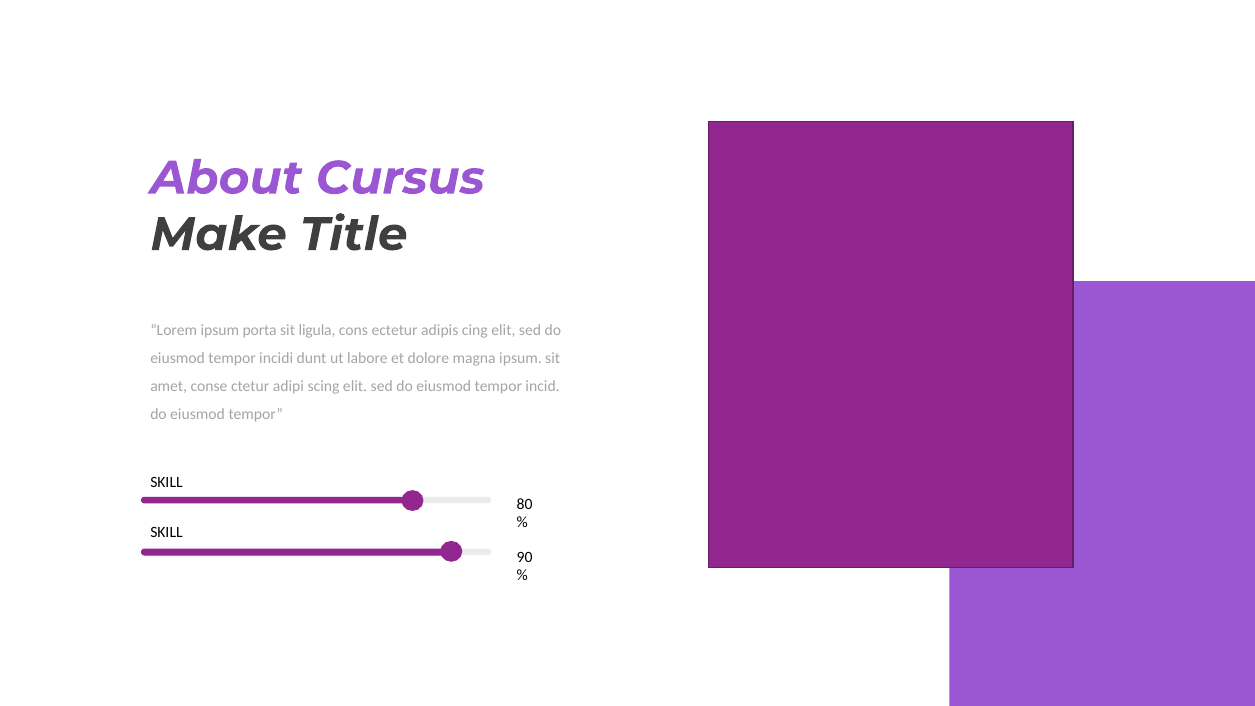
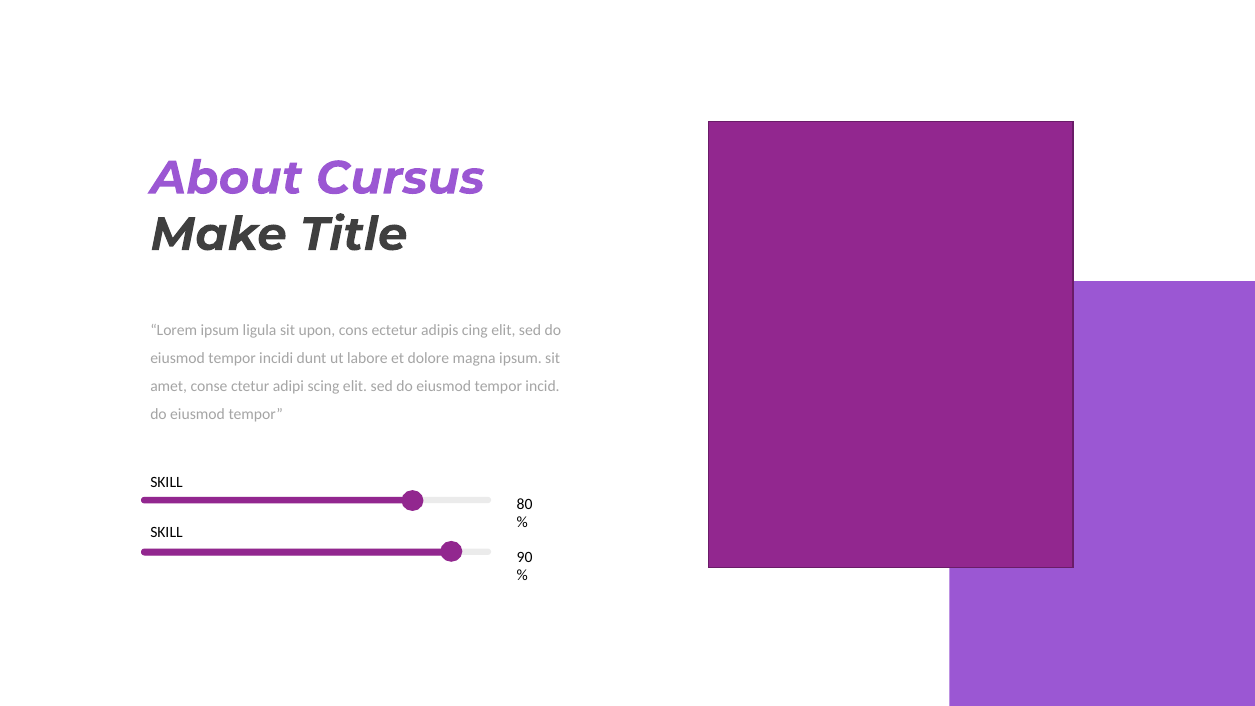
porta: porta -> ligula
ligula: ligula -> upon
